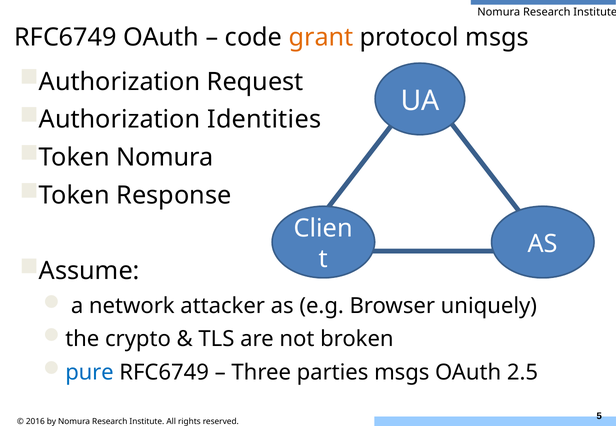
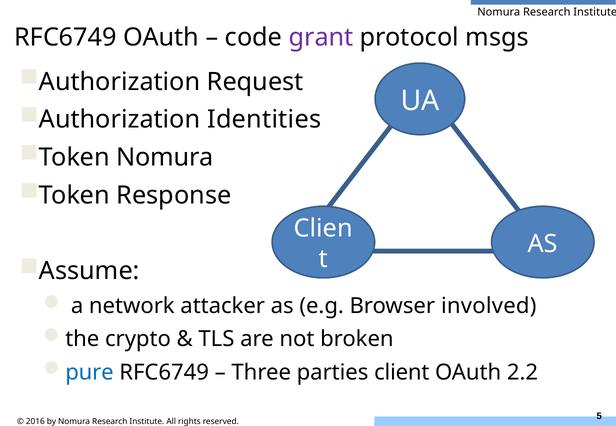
grant colour: orange -> purple
uniquely: uniquely -> involved
parties msgs: msgs -> client
2.5: 2.5 -> 2.2
